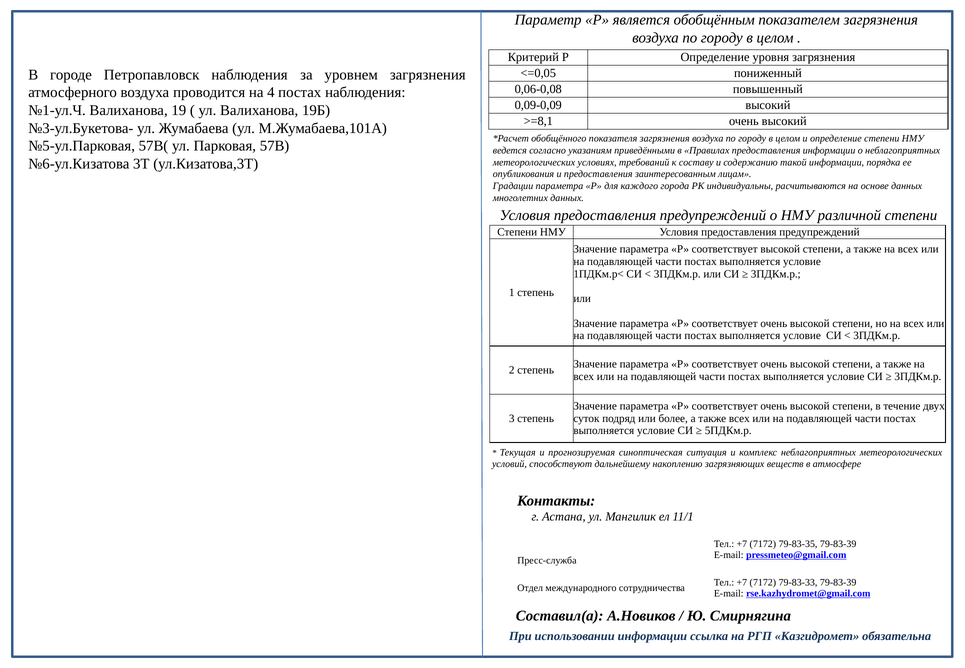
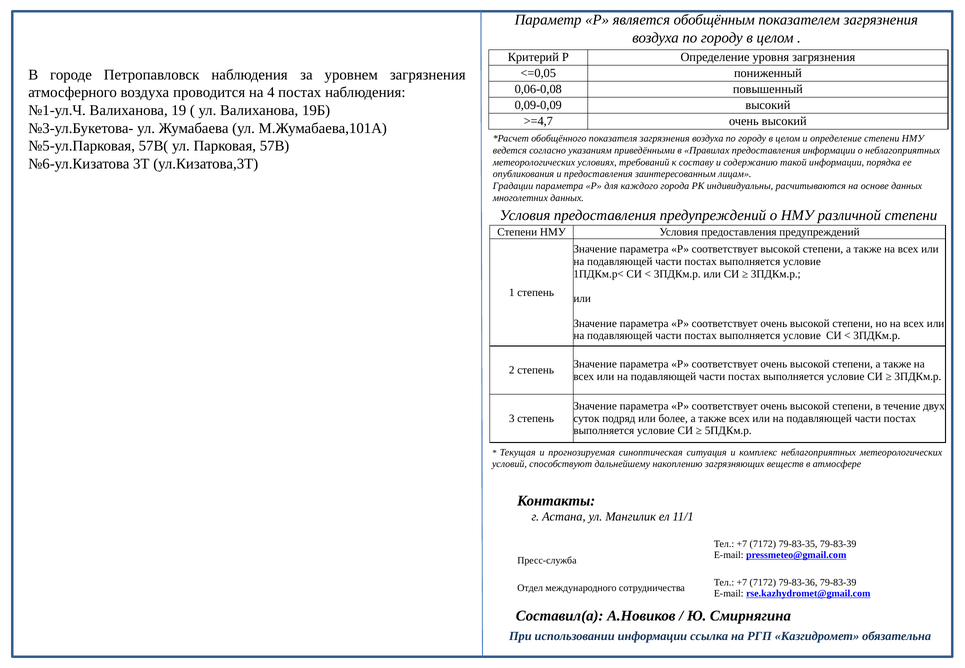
>=8,1: >=8,1 -> >=4,7
79-83-33: 79-83-33 -> 79-83-36
